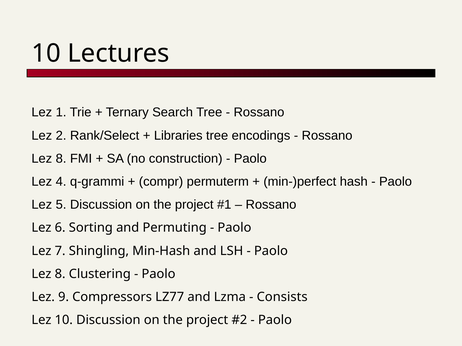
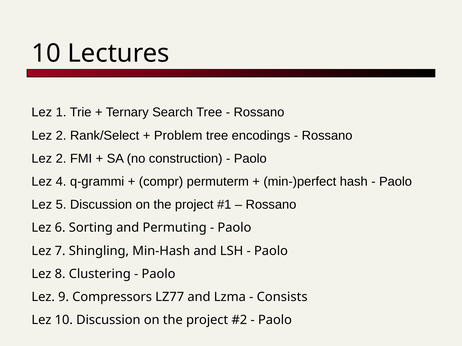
Libraries: Libraries -> Problem
8 at (61, 159): 8 -> 2
